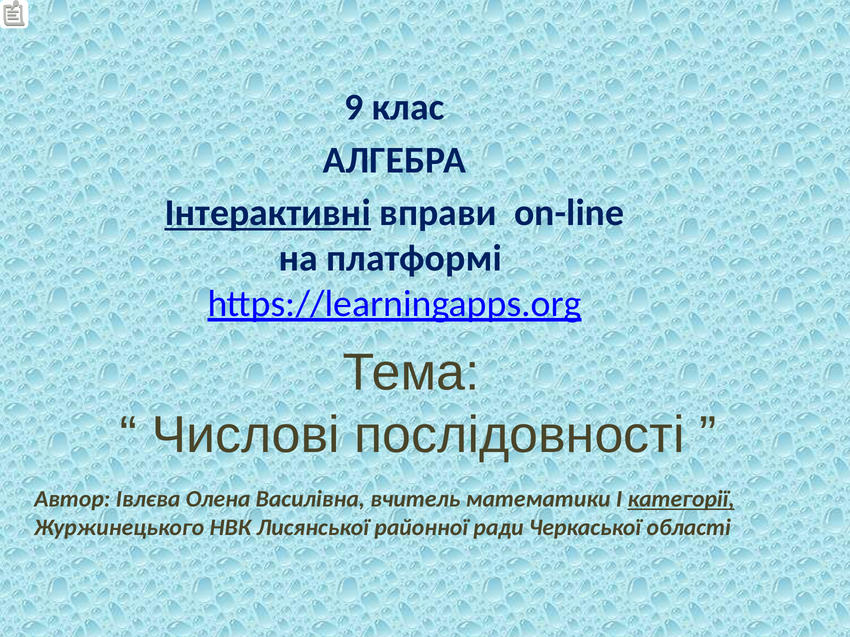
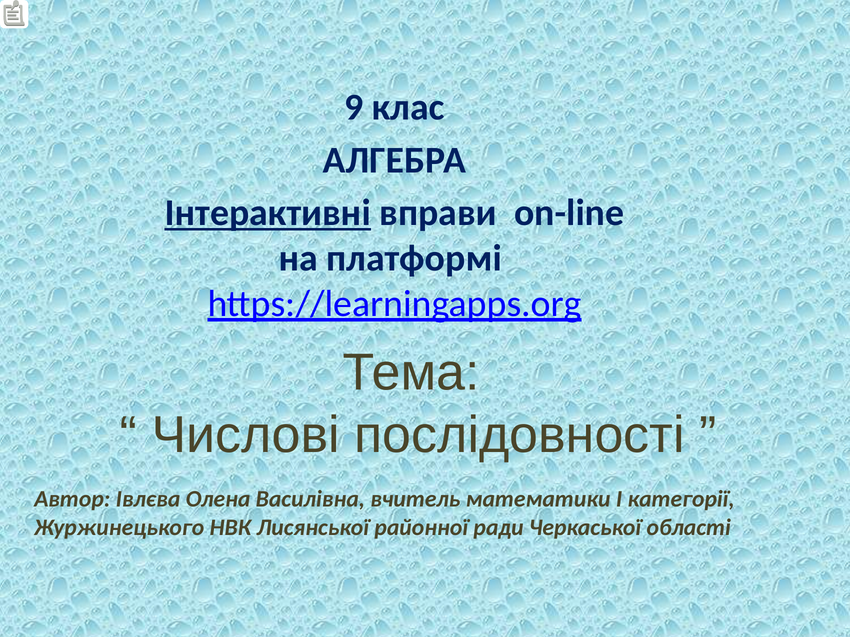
категорії underline: present -> none
